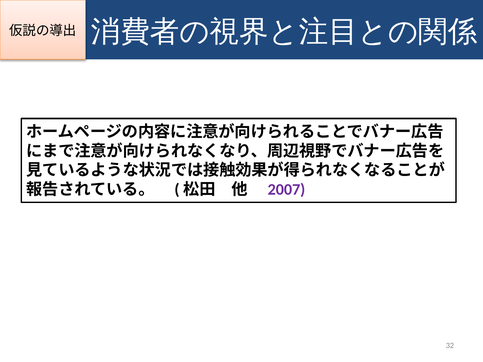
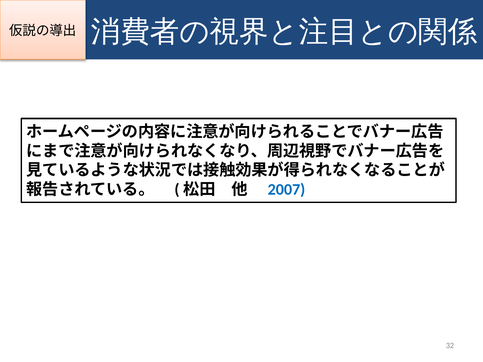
2007 colour: purple -> blue
